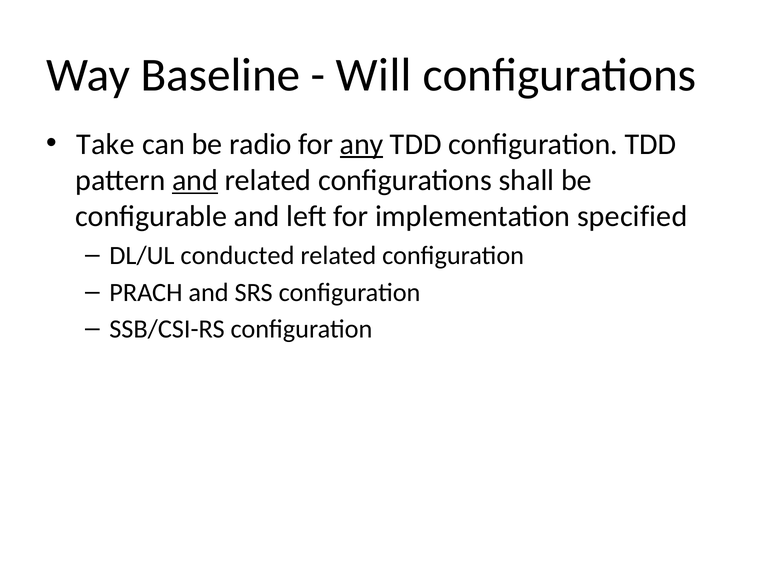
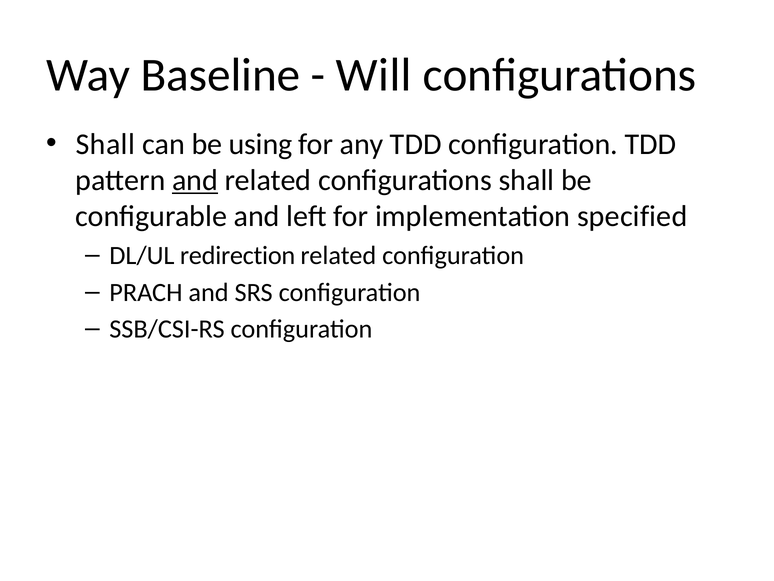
Take at (105, 144): Take -> Shall
radio: radio -> using
any underline: present -> none
conducted: conducted -> redirection
